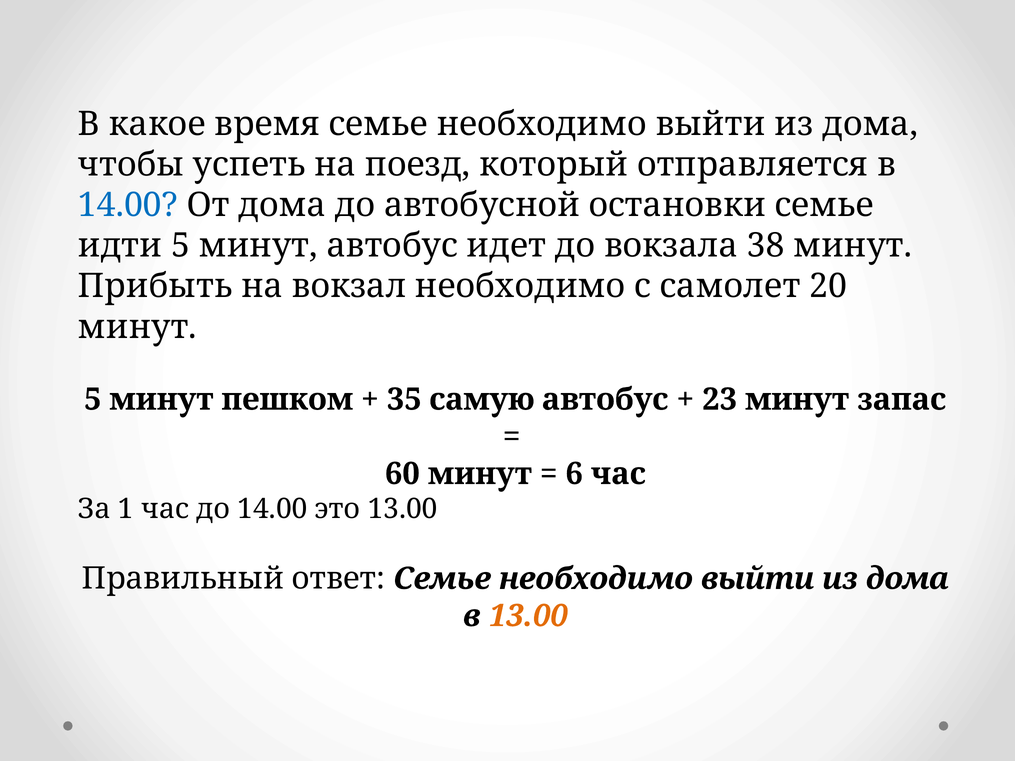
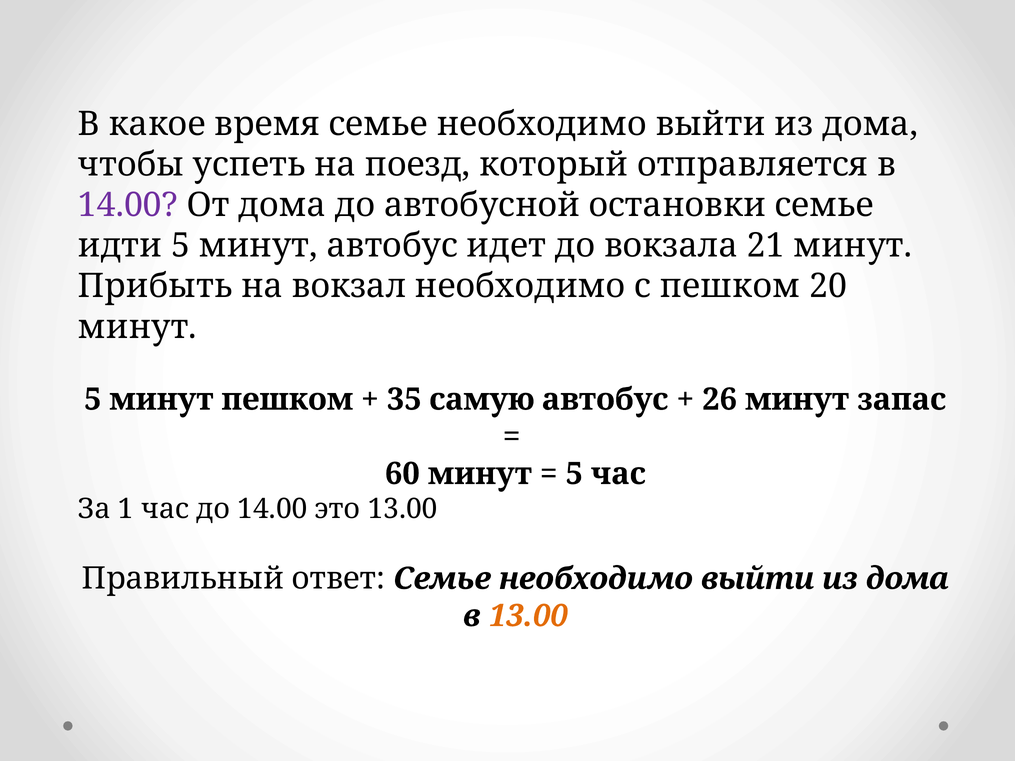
14.00 at (128, 205) colour: blue -> purple
38: 38 -> 21
с самолет: самолет -> пешком
23: 23 -> 26
6 at (574, 474): 6 -> 5
